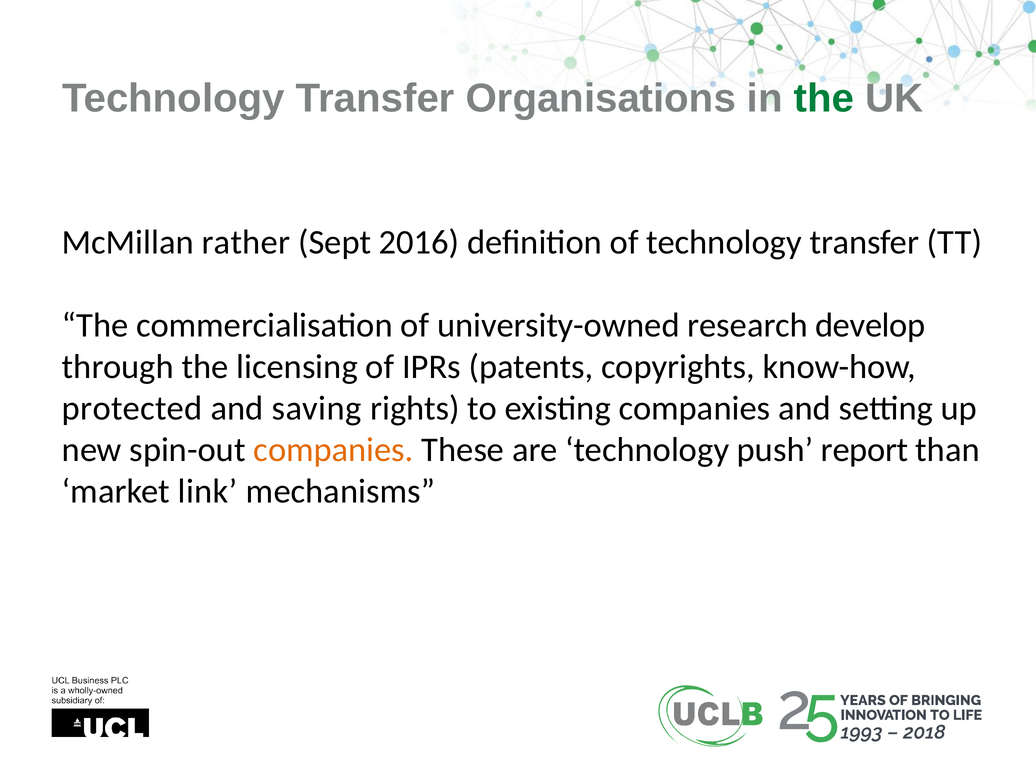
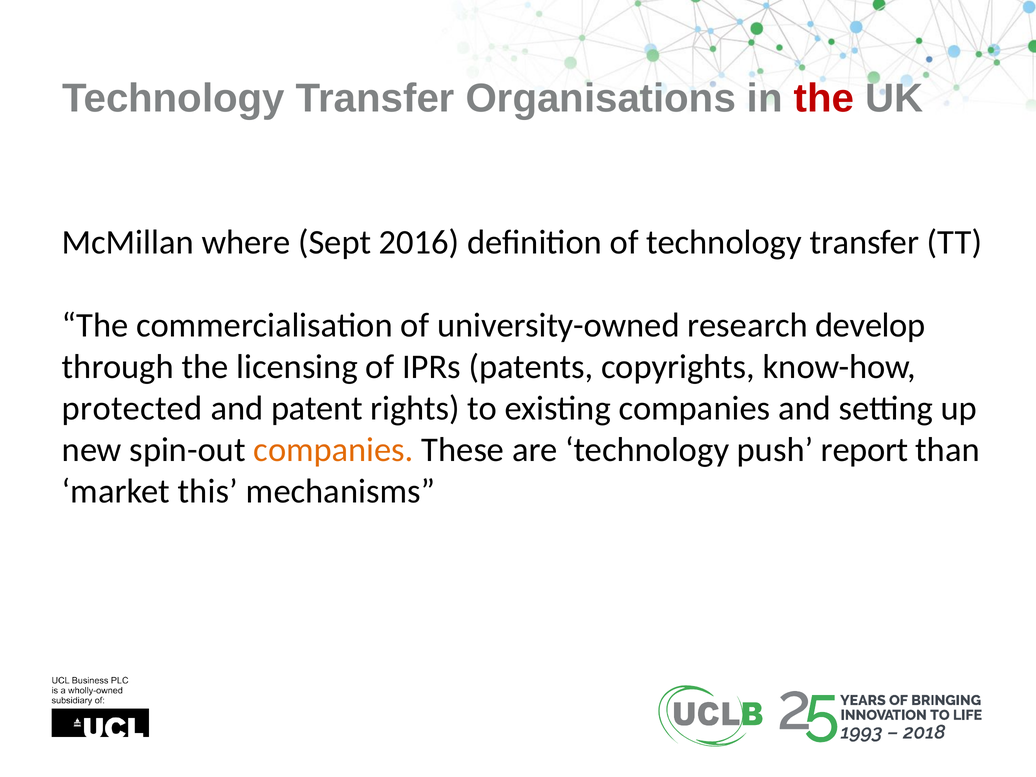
the at (824, 99) colour: green -> red
rather: rather -> where
saving: saving -> patent
link: link -> this
